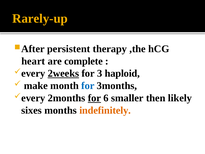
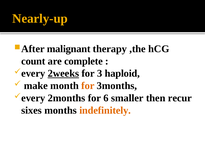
Rarely-up: Rarely-up -> Nearly-up
persistent: persistent -> malignant
heart: heart -> count
for at (88, 86) colour: blue -> orange
for at (94, 98) underline: present -> none
likely: likely -> recur
